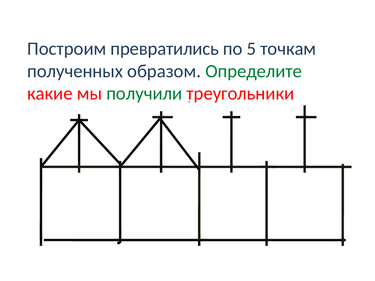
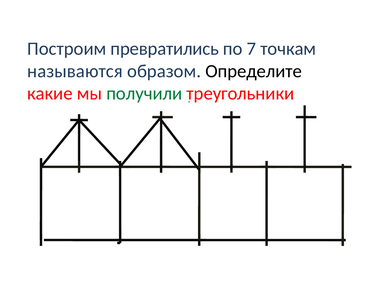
5: 5 -> 7
полученных: полученных -> называются
Определите colour: green -> black
